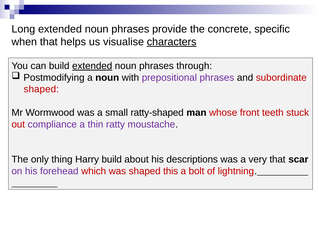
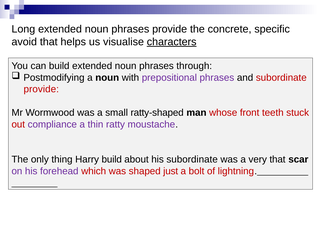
when: when -> avoid
extended at (92, 66) underline: present -> none
shaped at (41, 89): shaped -> provide
his descriptions: descriptions -> subordinate
this: this -> just
